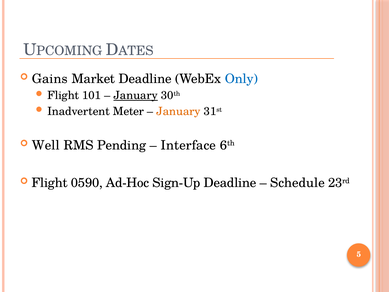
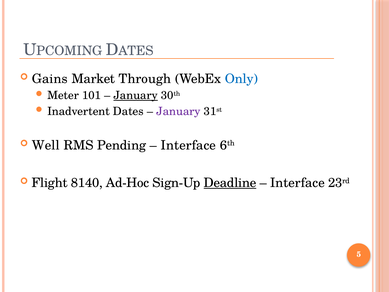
Market Deadline: Deadline -> Through
Flight at (63, 95): Flight -> Meter
Meter: Meter -> Dates
January at (178, 111) colour: orange -> purple
0590: 0590 -> 8140
Deadline at (230, 183) underline: none -> present
Schedule at (297, 183): Schedule -> Interface
